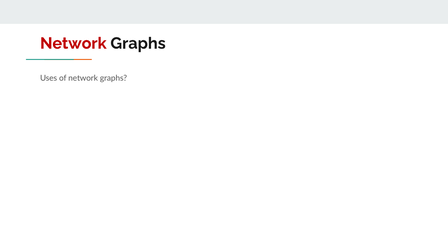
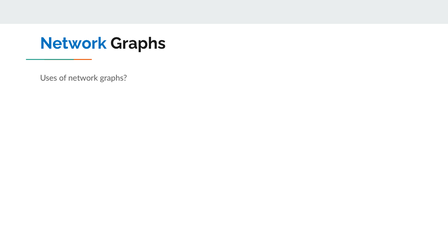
Network at (73, 43) colour: red -> blue
